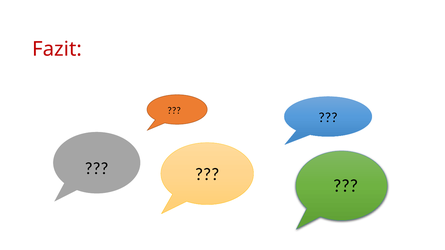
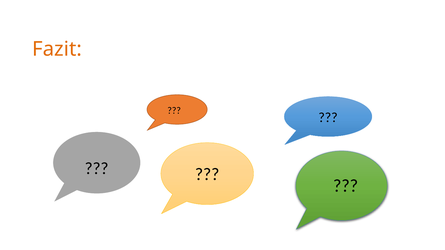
Fazit colour: red -> orange
